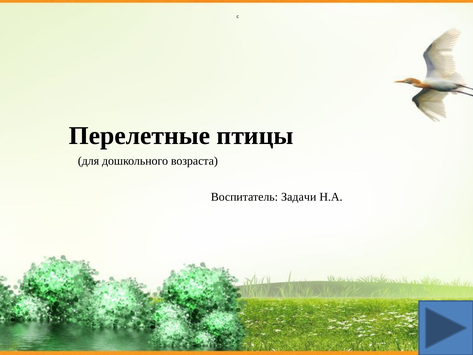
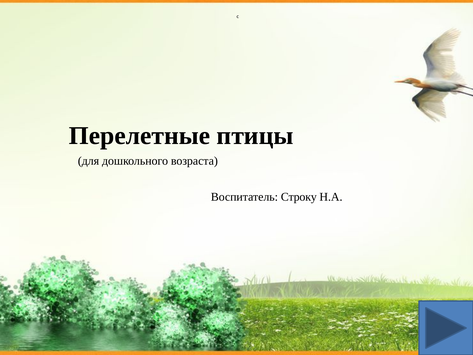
Задачи: Задачи -> Строку
